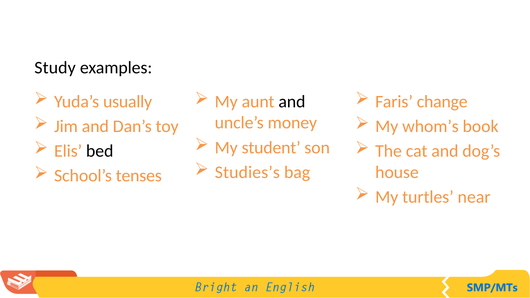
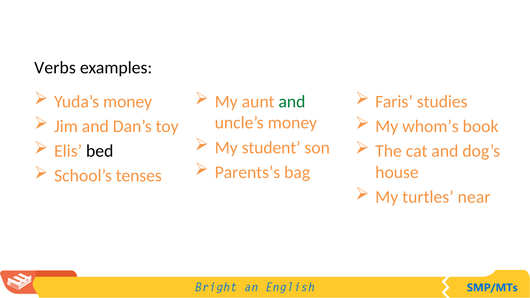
Study: Study -> Verbs
Yuda’s usually: usually -> money
and at (292, 102) colour: black -> green
change: change -> studies
Studies’s: Studies’s -> Parents’s
